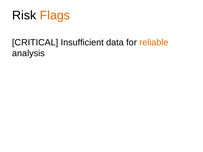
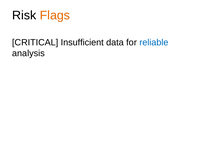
reliable colour: orange -> blue
